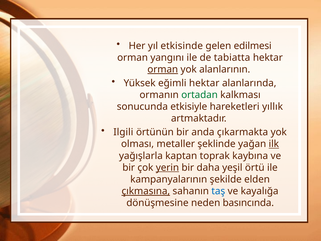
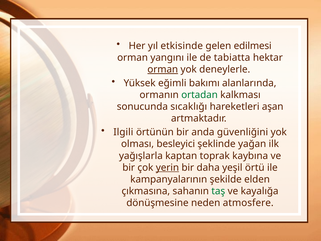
alanlarının: alanlarının -> deneylerle
eğimli hektar: hektar -> bakımı
etkisiyle: etkisiyle -> sıcaklığı
yıllık: yıllık -> aşan
çıkarmakta: çıkarmakta -> güvenliğini
metaller: metaller -> besleyici
ilk underline: present -> none
çıkmasına underline: present -> none
taş colour: blue -> green
basıncında: basıncında -> atmosfere
